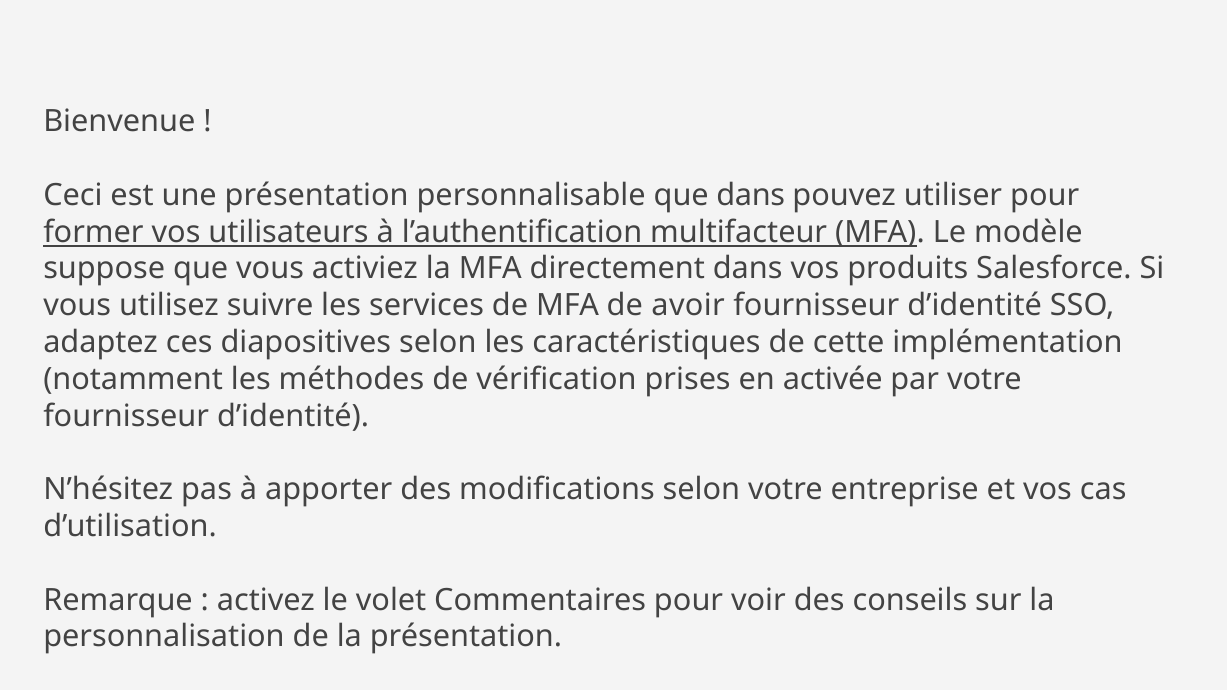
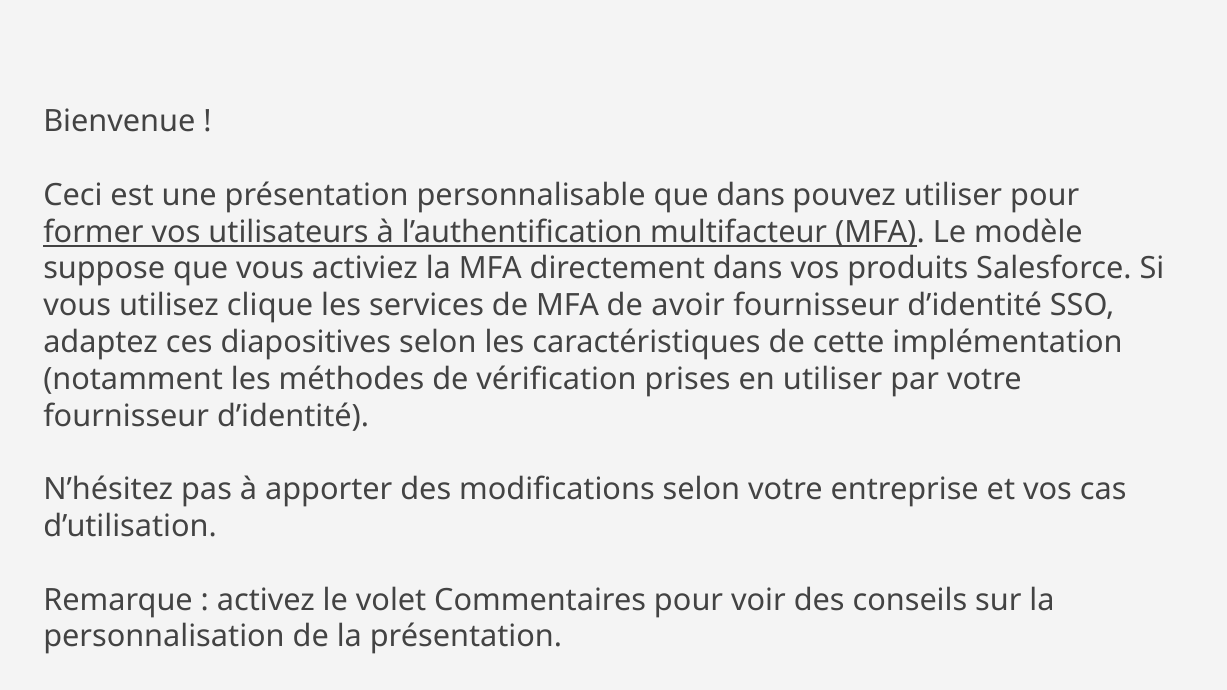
suivre: suivre -> clique
en activée: activée -> utiliser
